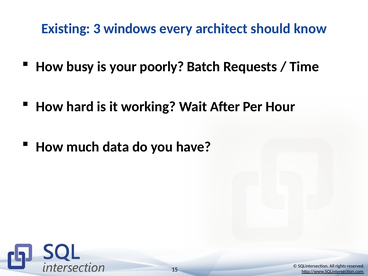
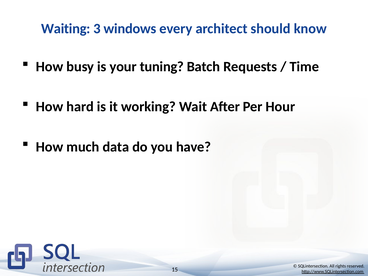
Existing: Existing -> Waiting
poorly: poorly -> tuning
